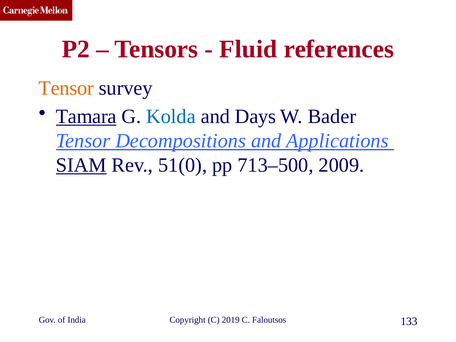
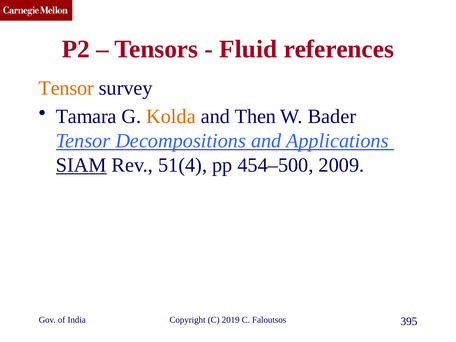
Tamara underline: present -> none
Kolda colour: blue -> orange
Days: Days -> Then
51(0: 51(0 -> 51(4
713–500: 713–500 -> 454–500
133: 133 -> 395
